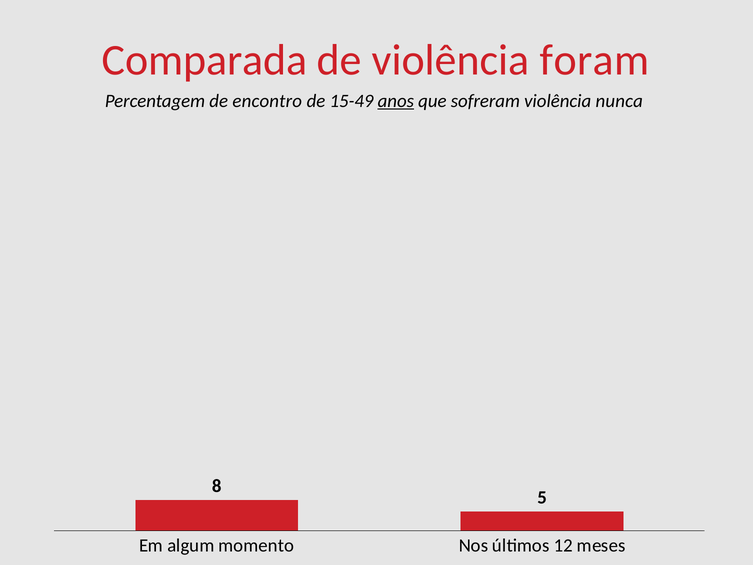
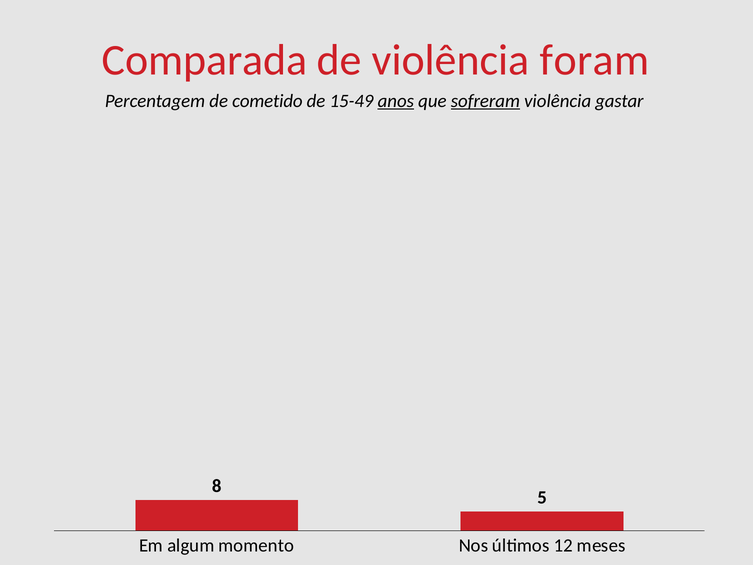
encontro: encontro -> cometido
sofreram underline: none -> present
nunca: nunca -> gastar
